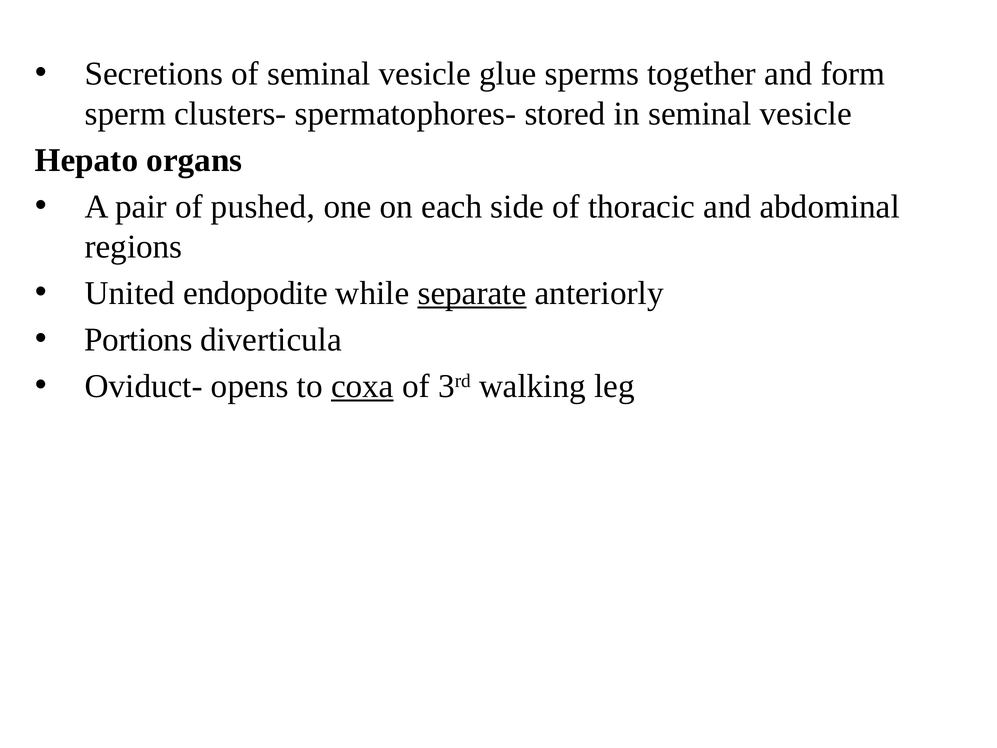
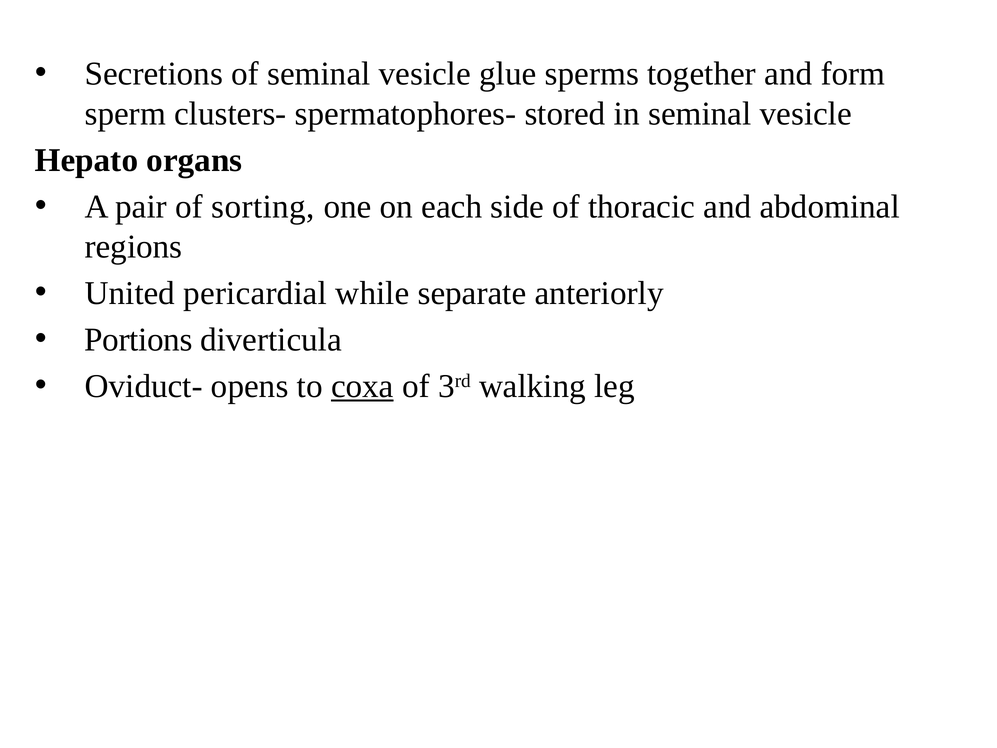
pushed: pushed -> sorting
endopodite: endopodite -> pericardial
separate underline: present -> none
